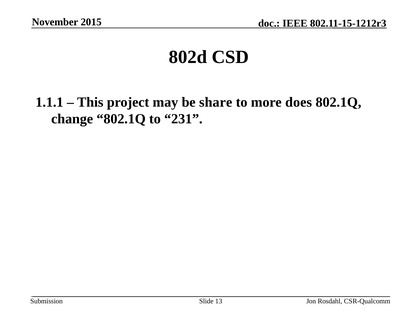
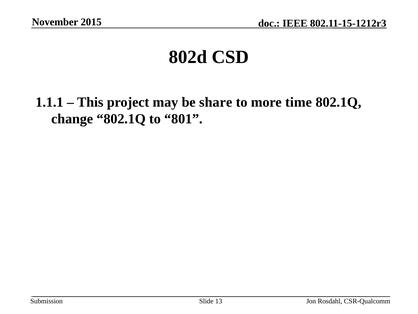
does: does -> time
231: 231 -> 801
